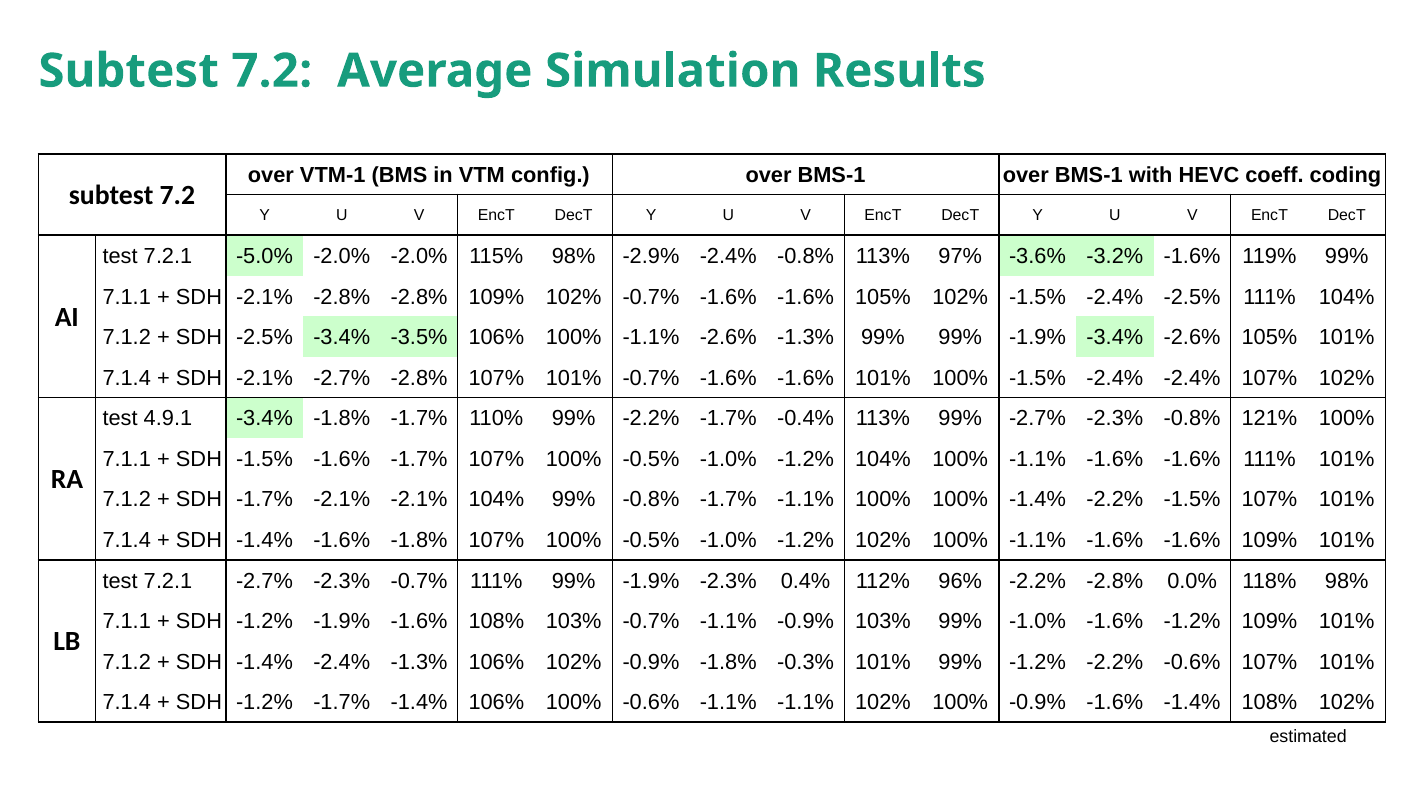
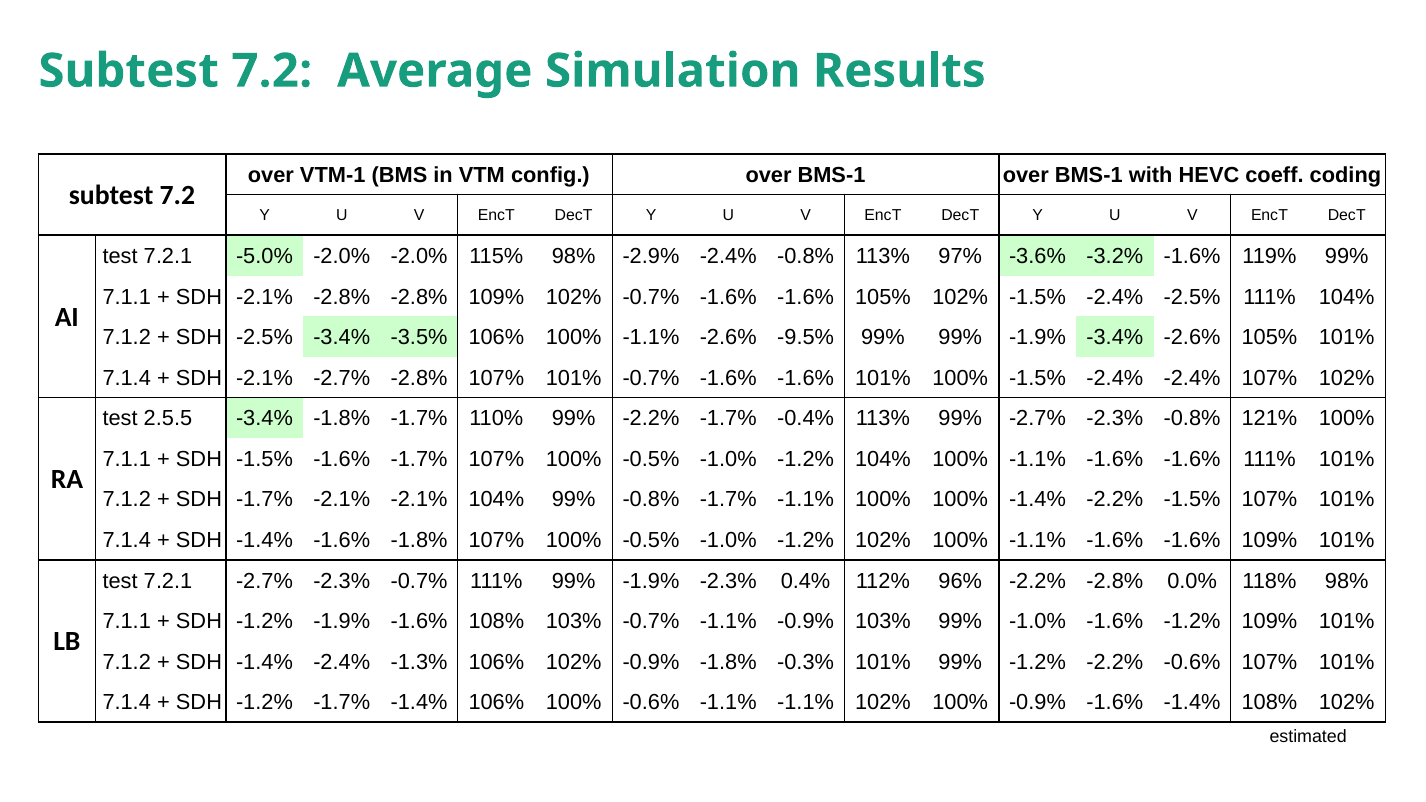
-2.6% -1.3%: -1.3% -> -9.5%
4.9.1: 4.9.1 -> 2.5.5
